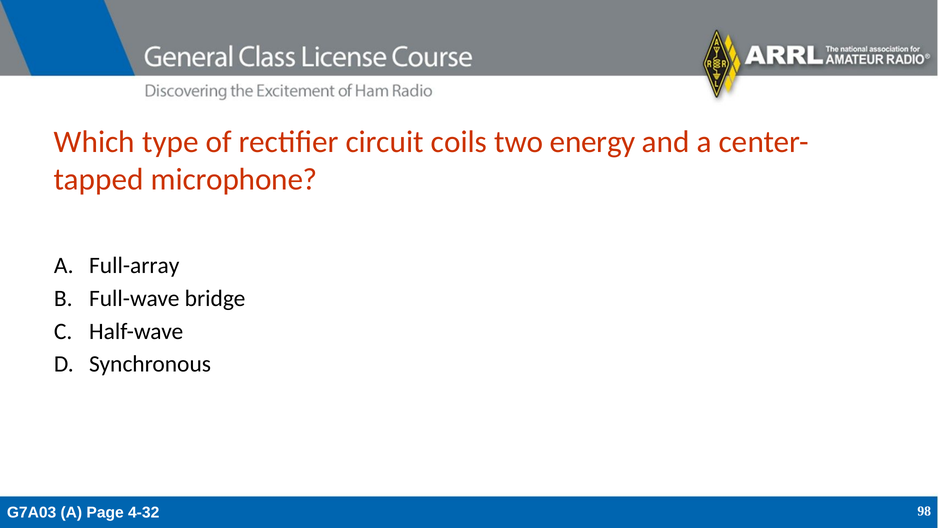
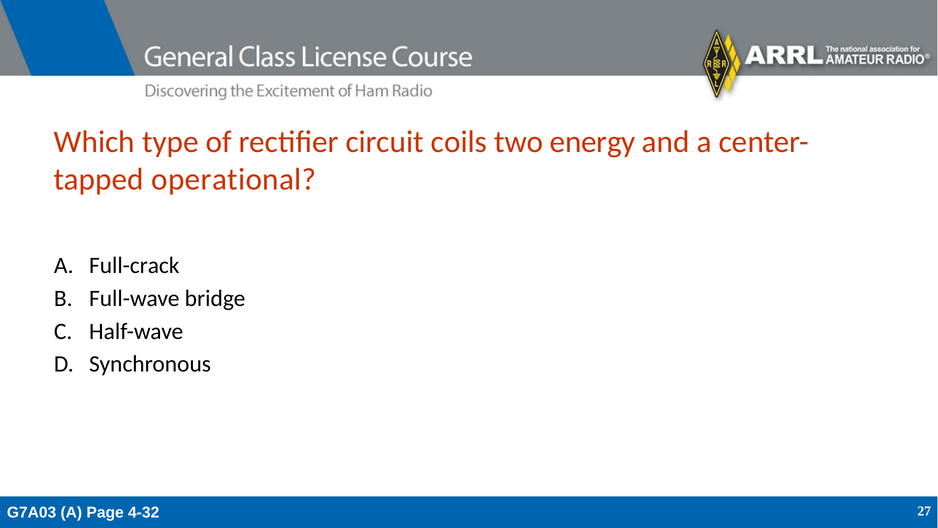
microphone: microphone -> operational
Full-array: Full-array -> Full-crack
98: 98 -> 27
